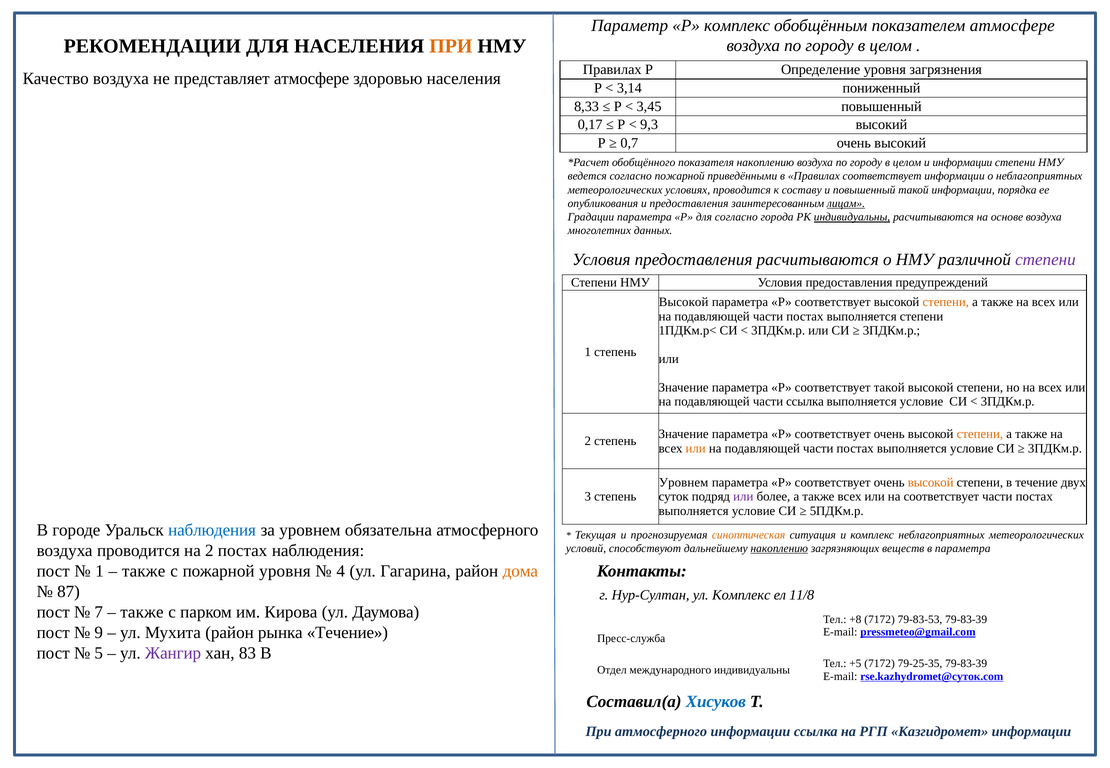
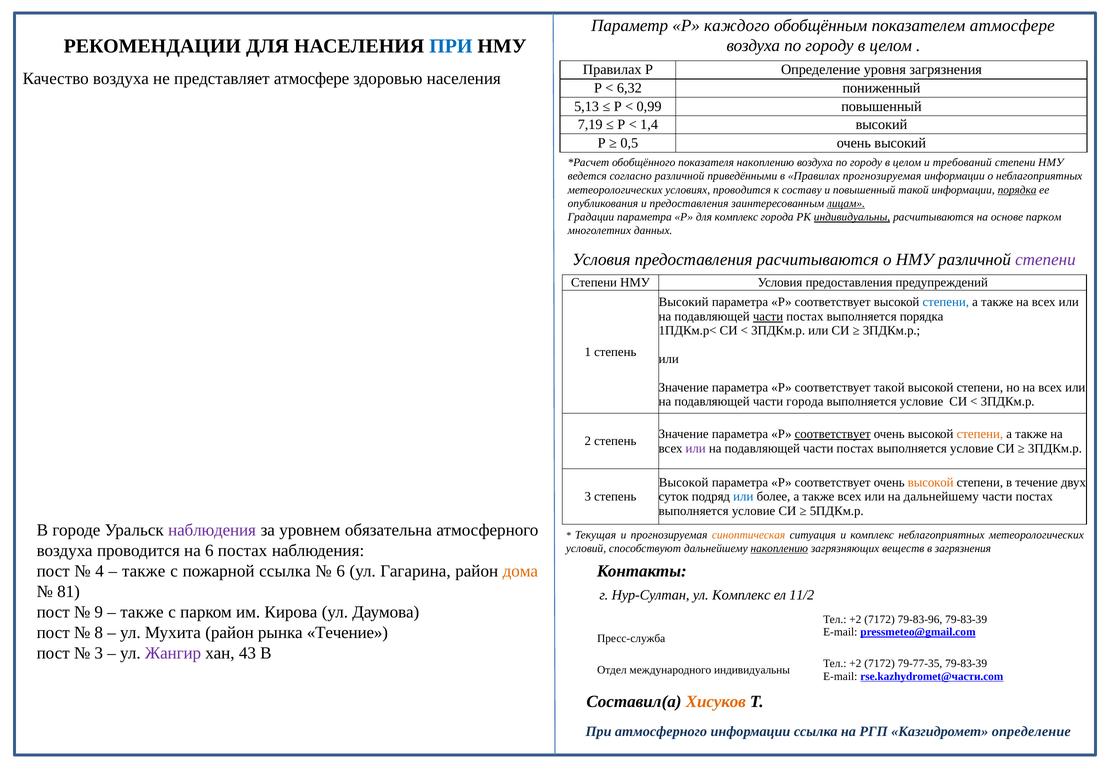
Р комплекс: комплекс -> каждого
ПРИ at (451, 46) colour: orange -> blue
3,14: 3,14 -> 6,32
8,33: 8,33 -> 5,13
3,45: 3,45 -> 0,99
0,17: 0,17 -> 7,19
9,3: 9,3 -> 1,4
0,7: 0,7 -> 0,5
и информации: информации -> требований
согласно пожарной: пожарной -> различной
Правилах соответствует: соответствует -> прогнозируемая
порядка at (1017, 190) underline: none -> present
для согласно: согласно -> комплекс
основе воздуха: воздуха -> парком
Высокой at (684, 302): Высокой -> Высокий
степени at (946, 302) colour: orange -> blue
части at (768, 317) underline: none -> present
выполняется степени: степени -> порядка
части ссылка: ссылка -> города
соответствует at (833, 434) underline: none -> present
или at (696, 449) colour: orange -> purple
Уровнем at (684, 483): Уровнем -> Высокой
или at (743, 497) colour: purple -> blue
на соответствует: соответствует -> дальнейшему
наблюдения at (212, 530) colour: blue -> purple
на 2: 2 -> 6
в параметра: параметра -> загрязнения
1 at (100, 571): 1 -> 4
пожарной уровня: уровня -> ссылка
4 at (341, 571): 4 -> 6
87: 87 -> 81
11/8: 11/8 -> 11/2
7: 7 -> 9
+8 at (855, 620): +8 -> +2
79-83-53: 79-83-53 -> 79-83-96
9: 9 -> 8
5 at (99, 653): 5 -> 3
83: 83 -> 43
+5 at (855, 664): +5 -> +2
79-25-35: 79-25-35 -> 79-77-35
rse.kazhydromet@суток.com: rse.kazhydromet@суток.com -> rse.kazhydromet@части.com
Хисуков colour: blue -> orange
Казгидромет информации: информации -> определение
